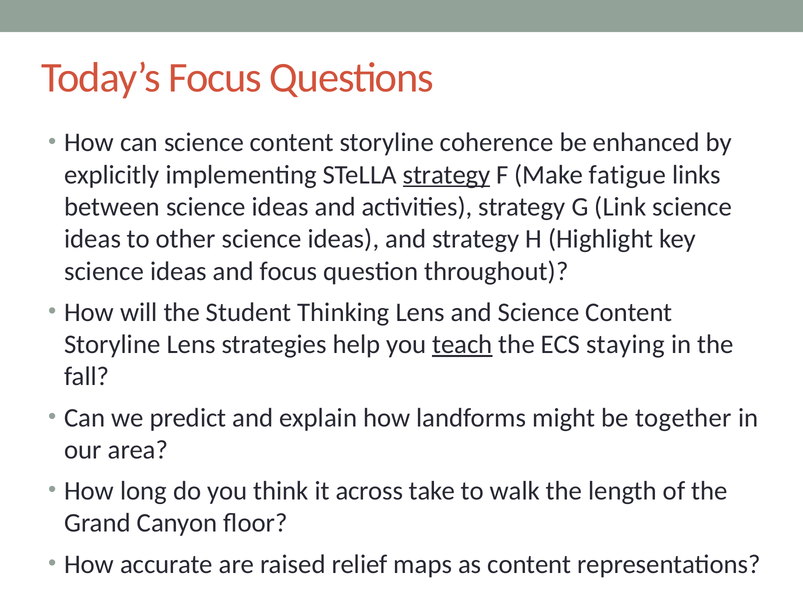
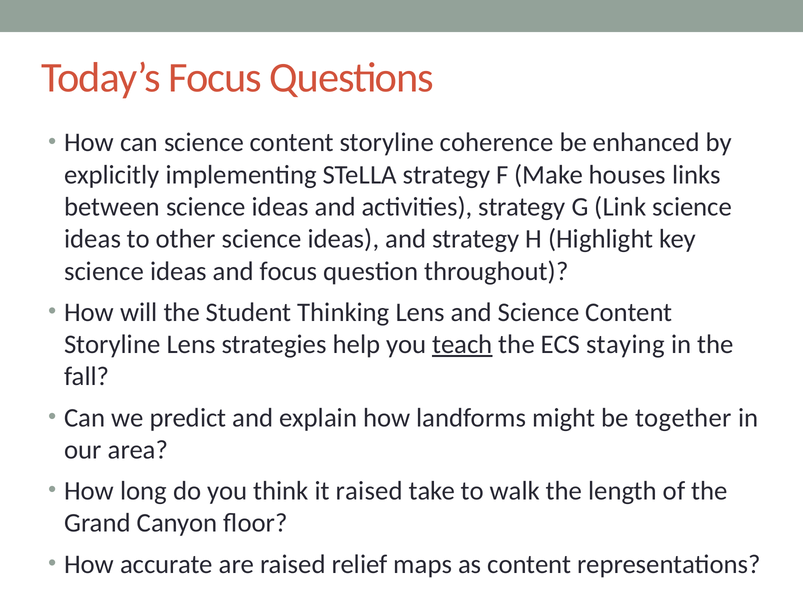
strategy at (447, 175) underline: present -> none
fatigue: fatigue -> houses
it across: across -> raised
